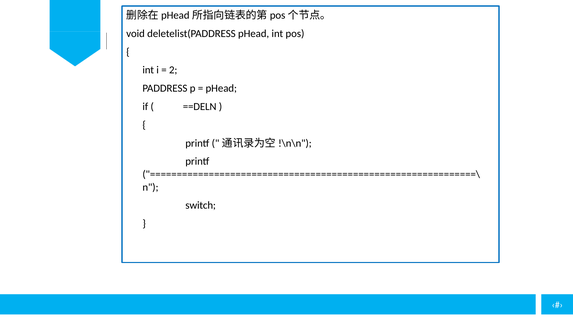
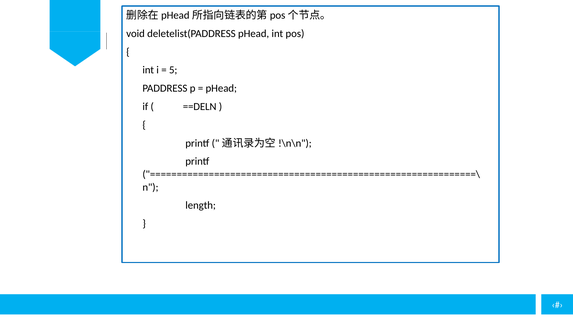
2: 2 -> 5
switch: switch -> length
